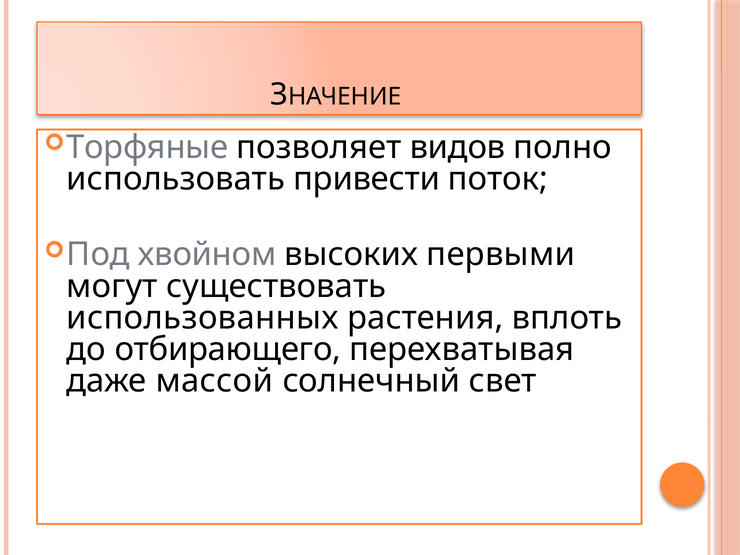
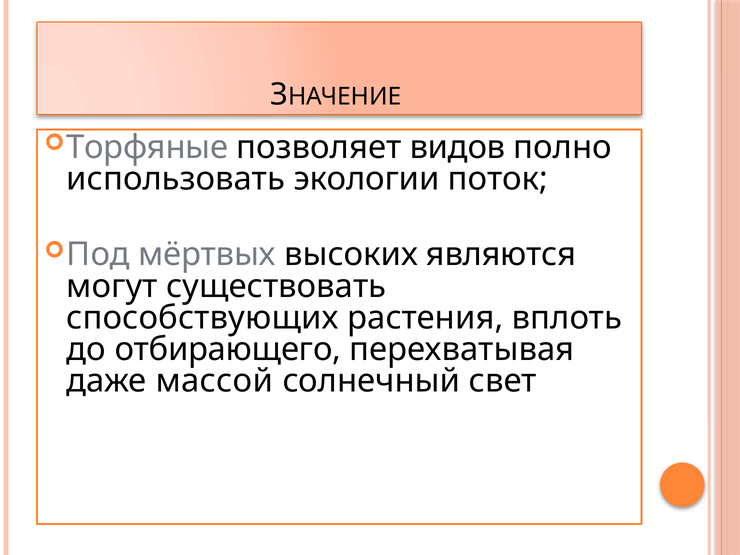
привести: привести -> экологии
хвойном: хвойном -> мёртвых
первыми: первыми -> являются
использованных: использованных -> способствующих
